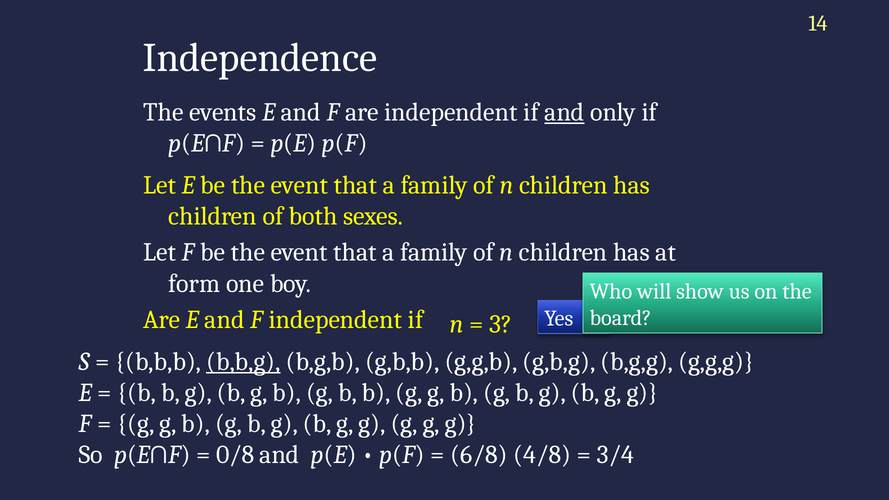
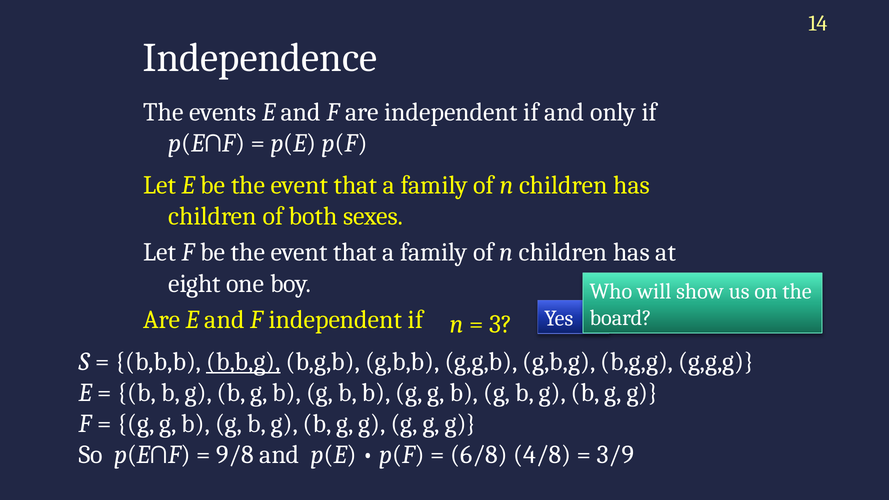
and at (564, 112) underline: present -> none
form: form -> eight
0/8: 0/8 -> 9/8
3/4: 3/4 -> 3/9
